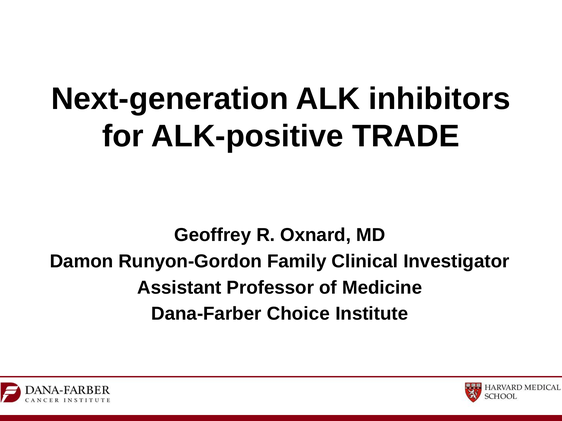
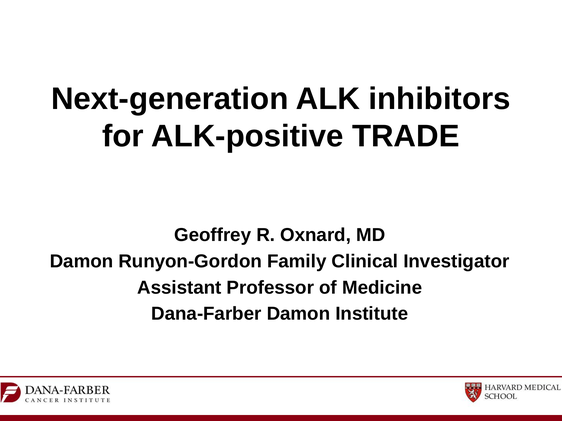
Dana-Farber Choice: Choice -> Damon
